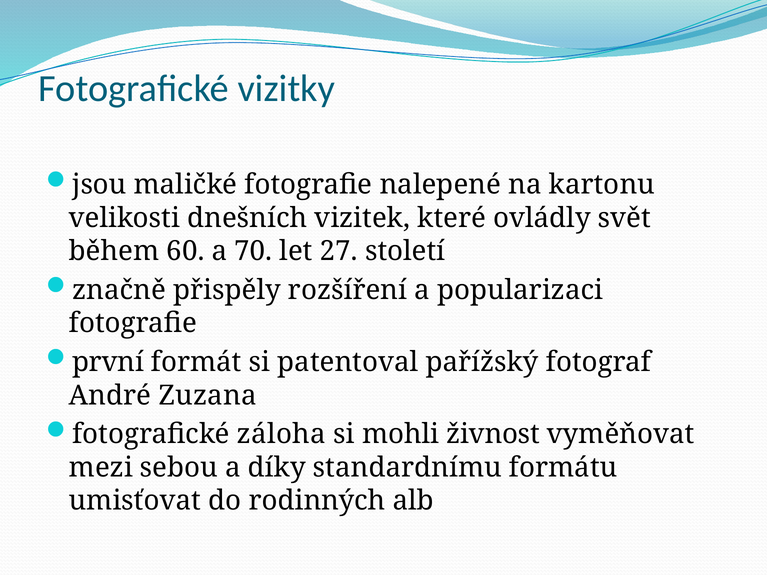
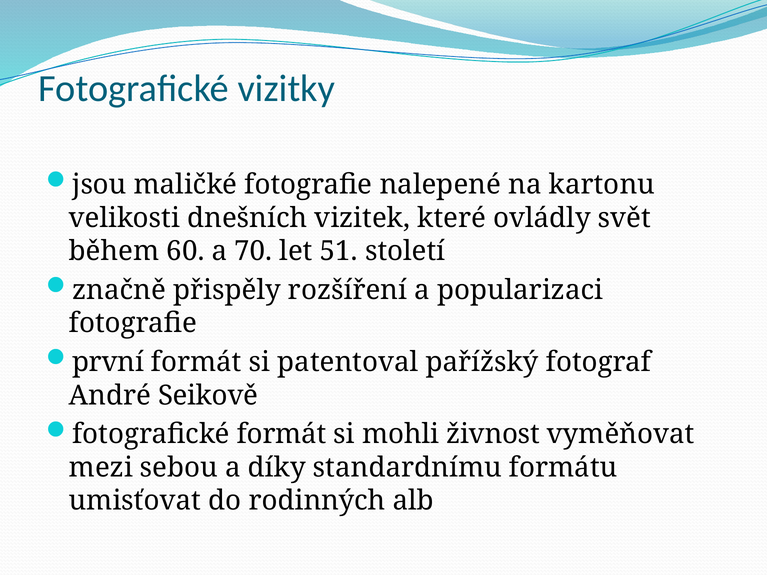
27: 27 -> 51
Zuzana: Zuzana -> Seikově
fotografické záloha: záloha -> formát
